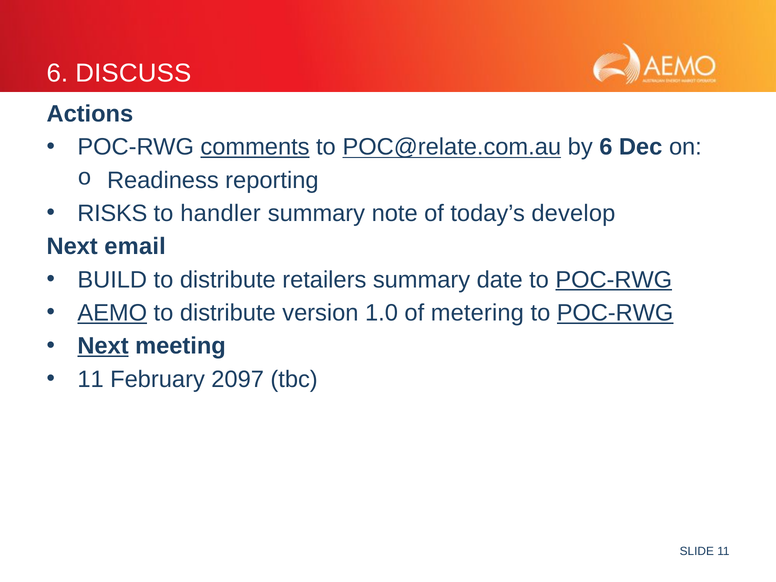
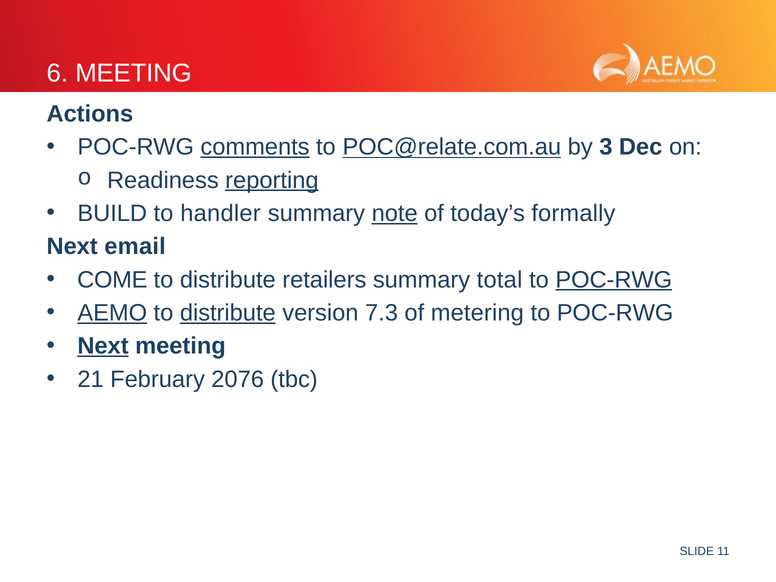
6 DISCUSS: DISCUSS -> MEETING
by 6: 6 -> 3
reporting underline: none -> present
RISKS: RISKS -> BUILD
note underline: none -> present
develop: develop -> formally
BUILD: BUILD -> COME
date: date -> total
distribute at (228, 313) underline: none -> present
1.0: 1.0 -> 7.3
POC-RWG at (615, 313) underline: present -> none
11 at (91, 379): 11 -> 21
2097: 2097 -> 2076
